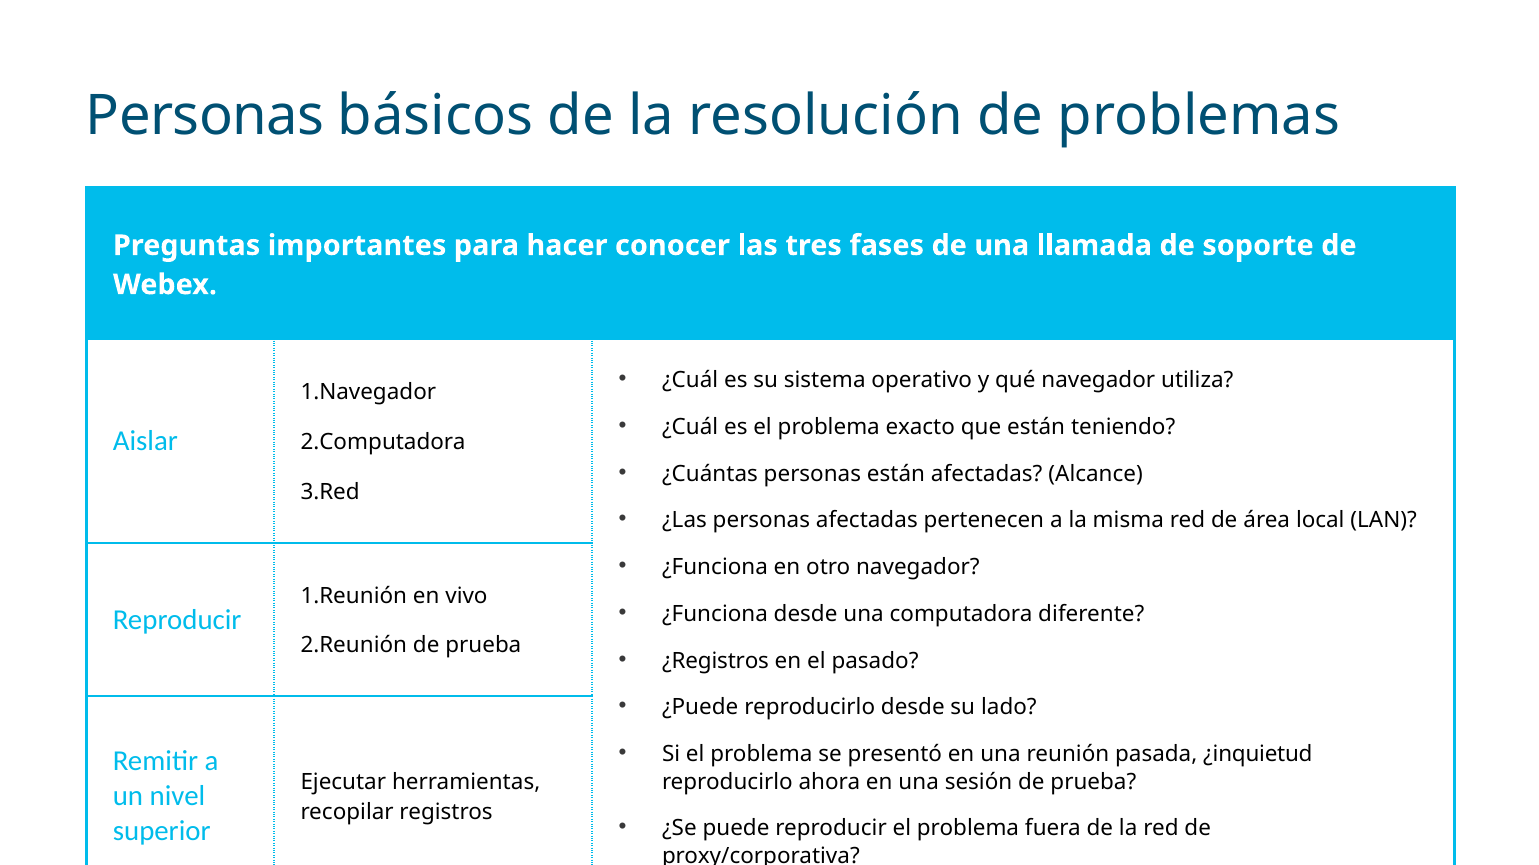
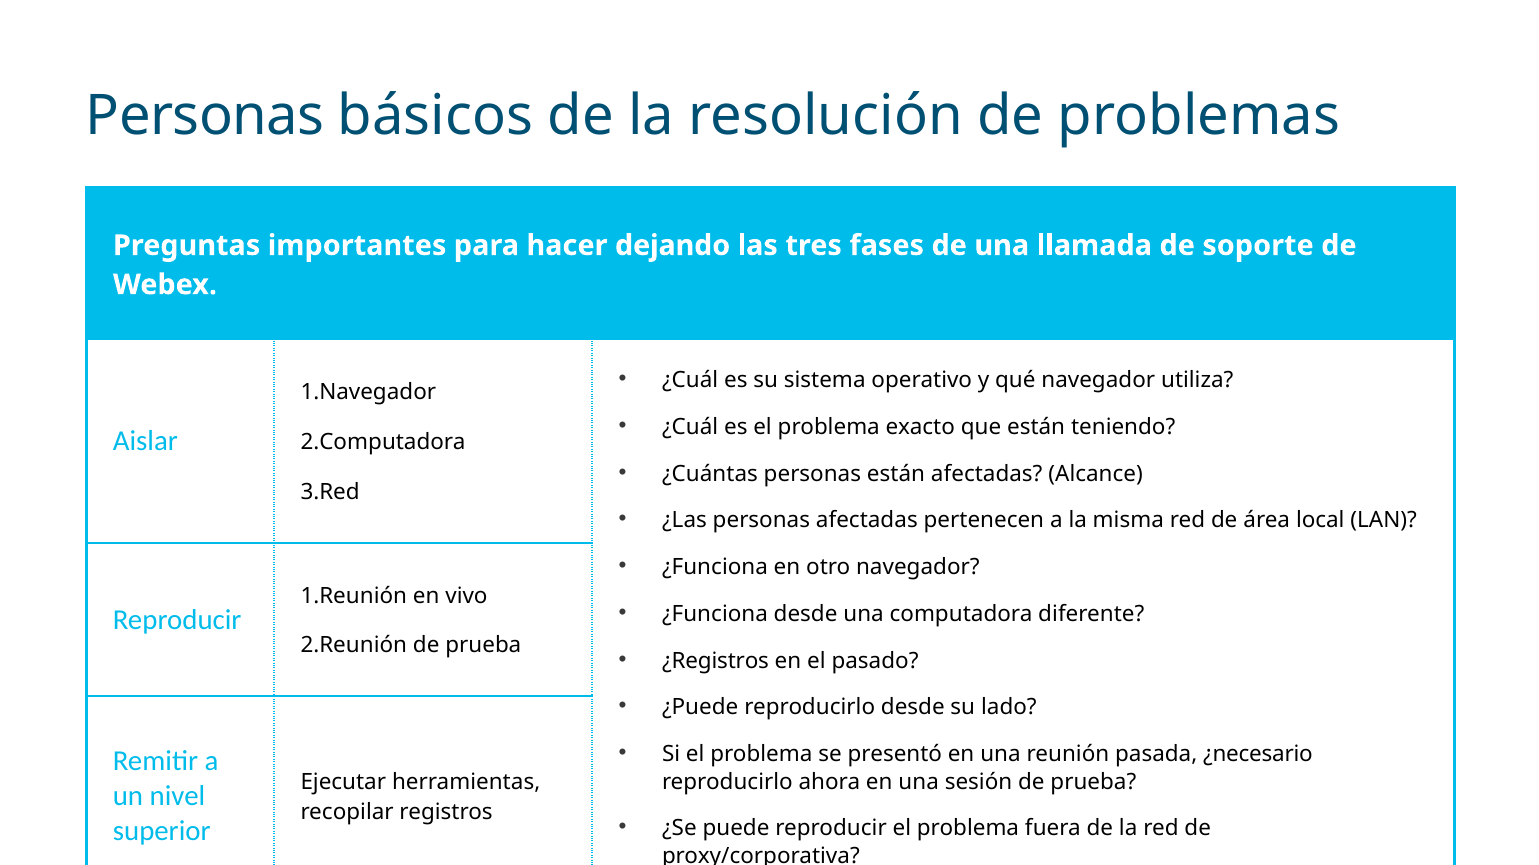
conocer: conocer -> dejando
¿inquietud: ¿inquietud -> ¿necesario
